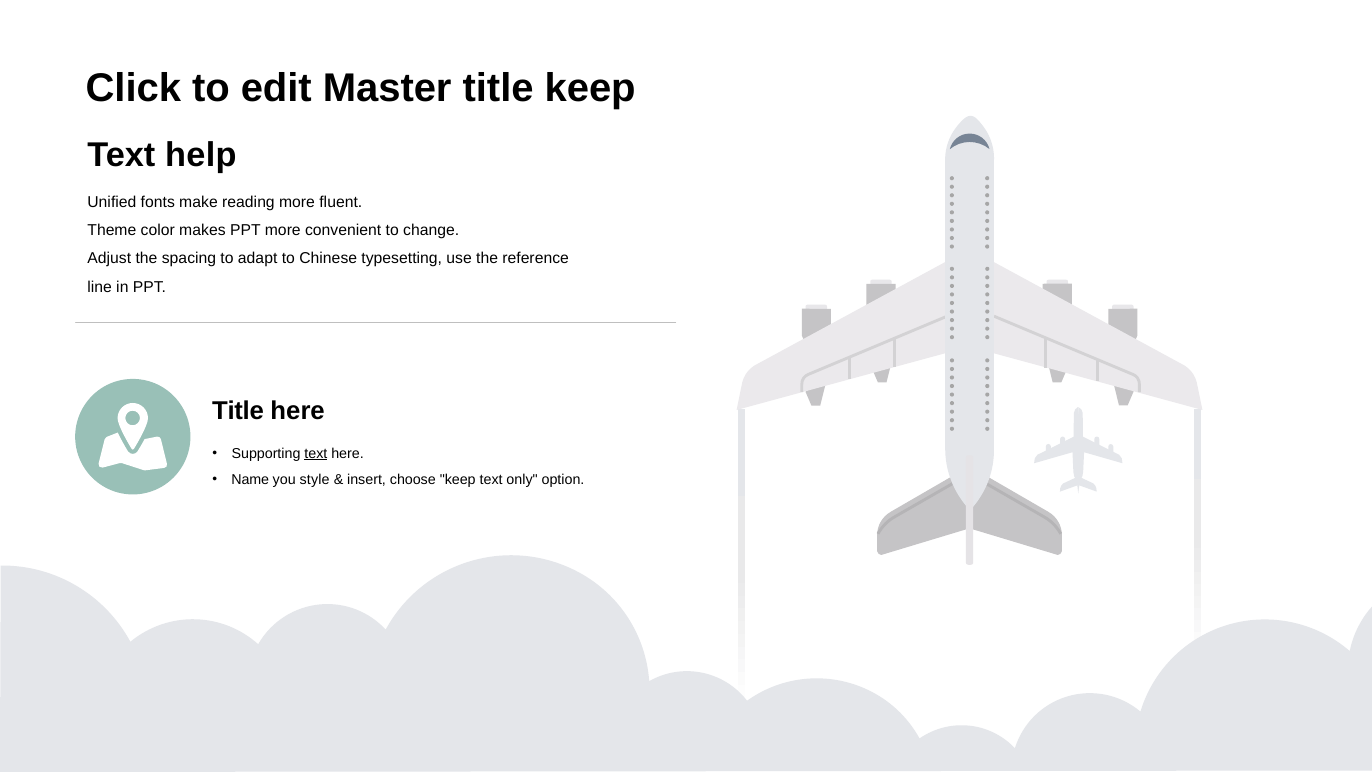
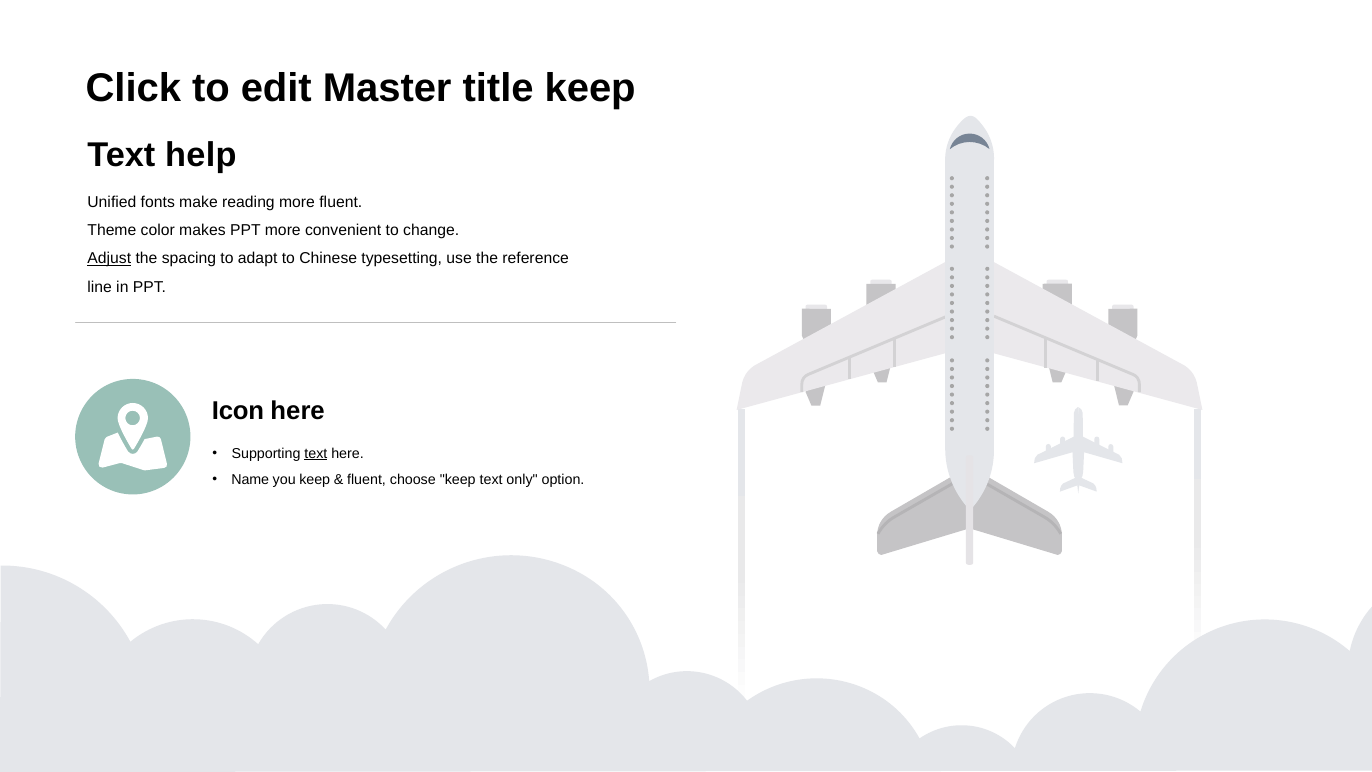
Adjust underline: none -> present
Title at (238, 411): Title -> Icon
you style: style -> keep
insert at (367, 479): insert -> fluent
